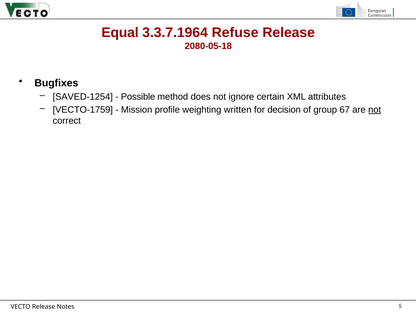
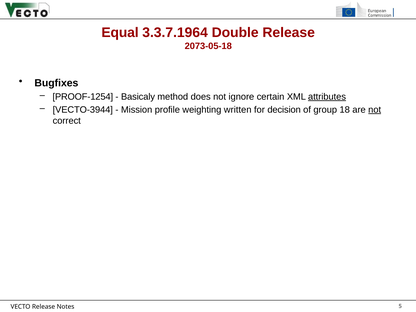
Refuse: Refuse -> Double
2080-05-18: 2080-05-18 -> 2073-05-18
SAVED-1254: SAVED-1254 -> PROOF-1254
Possible: Possible -> Basicaly
attributes underline: none -> present
VECTO-1759: VECTO-1759 -> VECTO-3944
67: 67 -> 18
